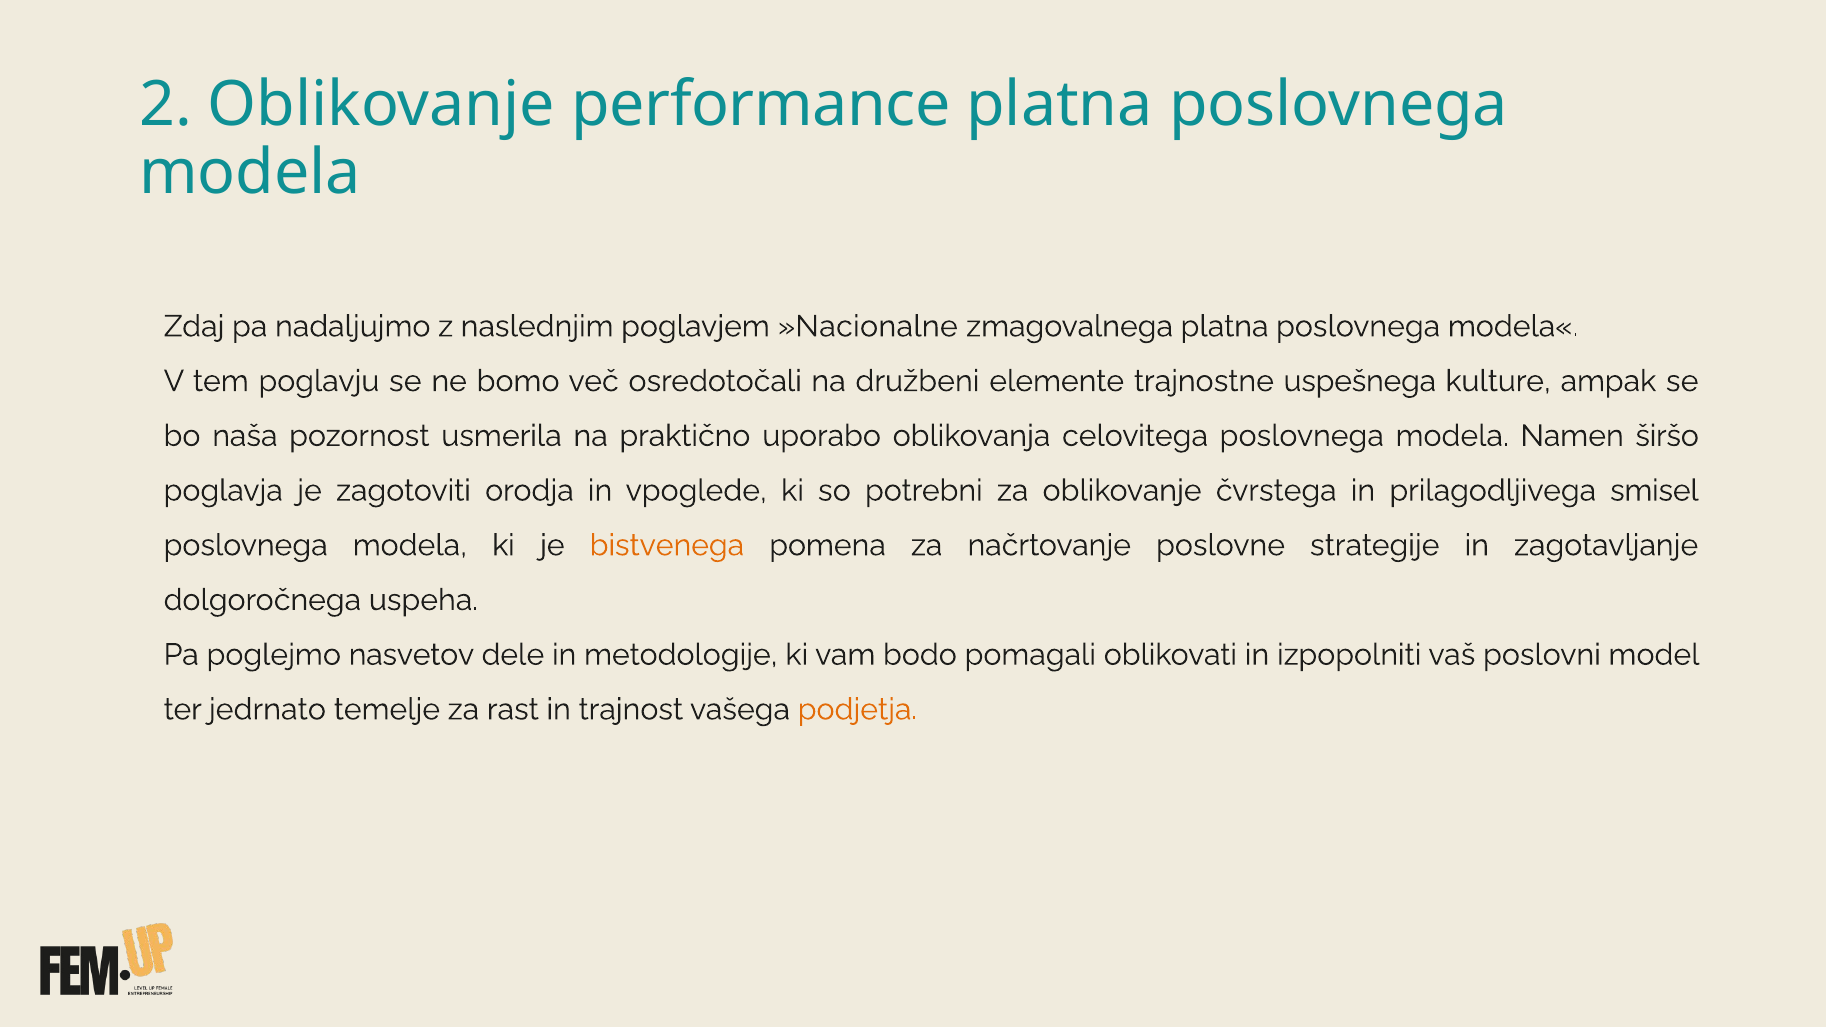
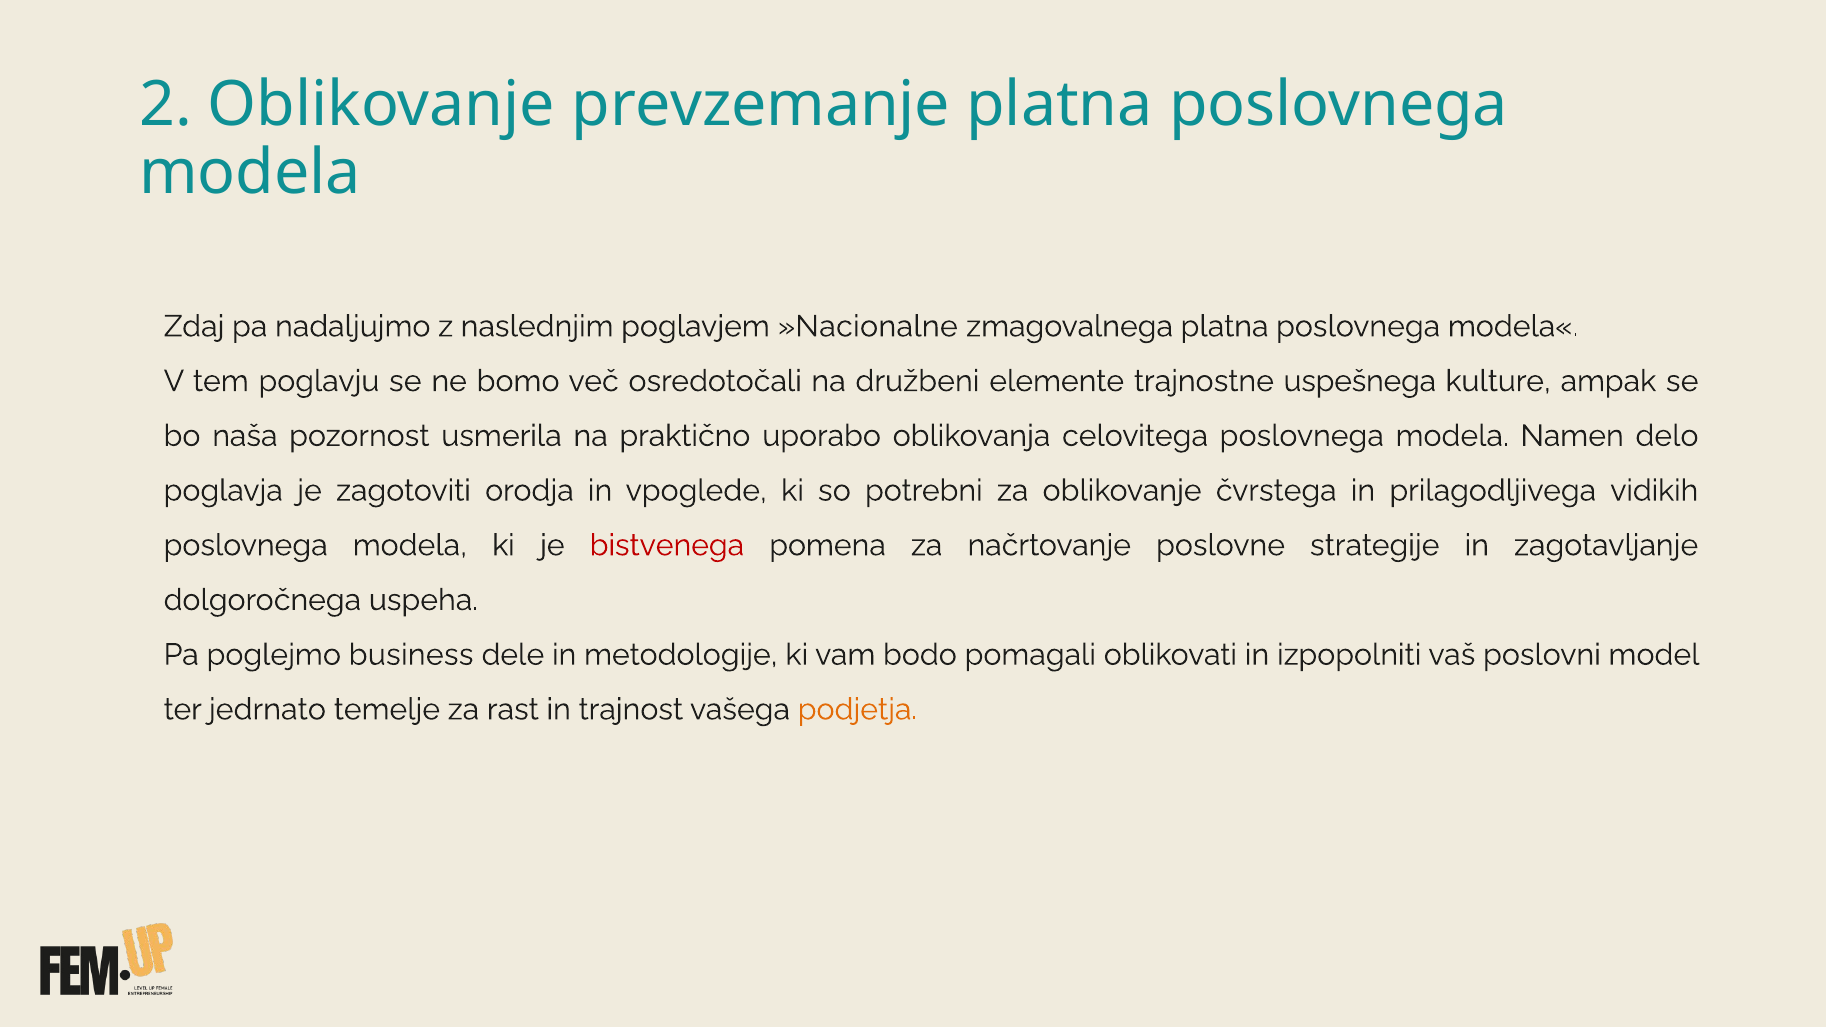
performance: performance -> prevzemanje
širšo: širšo -> delo
smisel: smisel -> vidikih
bistvenega colour: orange -> red
nasvetov: nasvetov -> business
